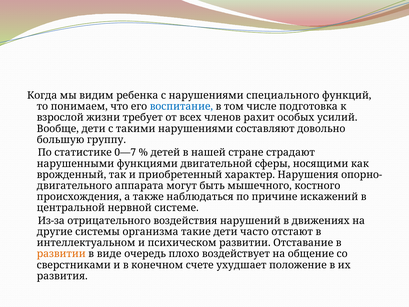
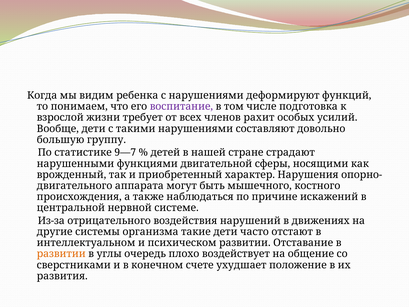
специального: специального -> деформируют
воспитание colour: blue -> purple
0—7: 0—7 -> 9—7
виде: виде -> углы
